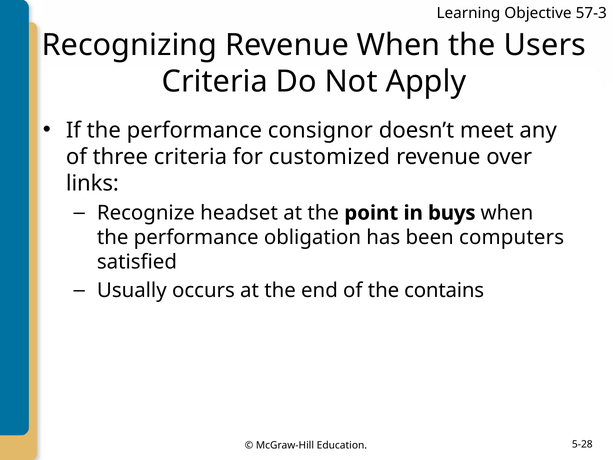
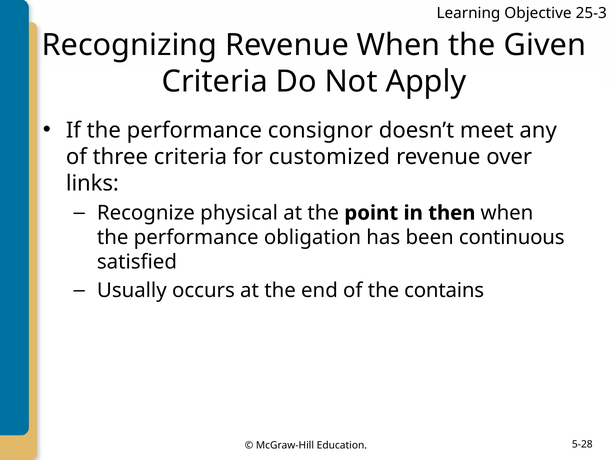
57-3: 57-3 -> 25-3
Users: Users -> Given
headset: headset -> physical
buys: buys -> then
computers: computers -> continuous
